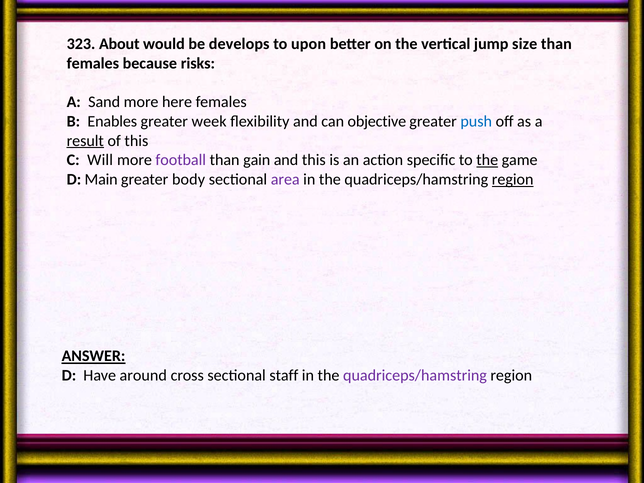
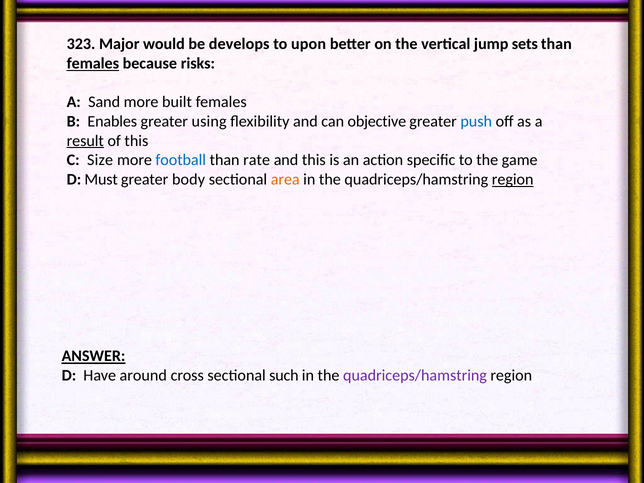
About: About -> Major
size: size -> sets
females at (93, 63) underline: none -> present
here: here -> built
week: week -> using
Will: Will -> Size
football colour: purple -> blue
gain: gain -> rate
the at (487, 160) underline: present -> none
Main: Main -> Must
area colour: purple -> orange
staff: staff -> such
